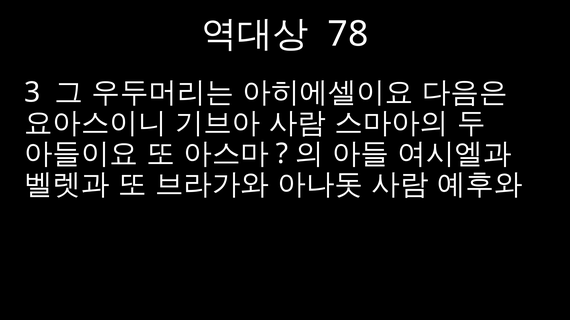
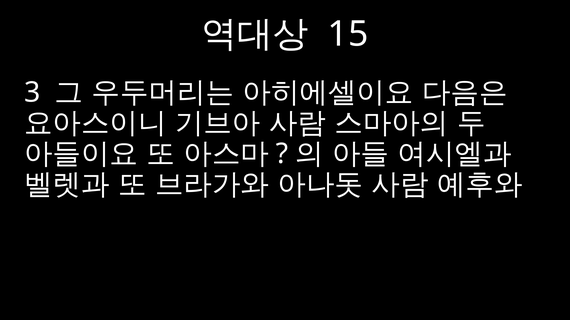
78: 78 -> 15
